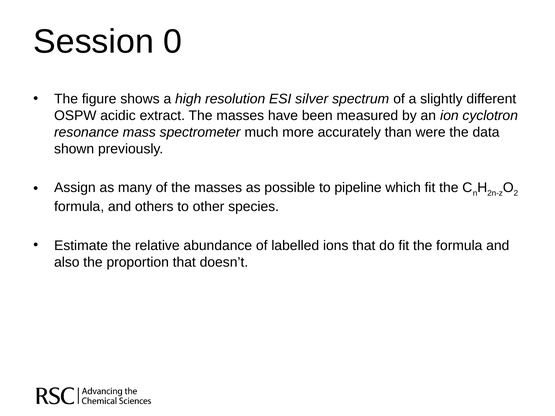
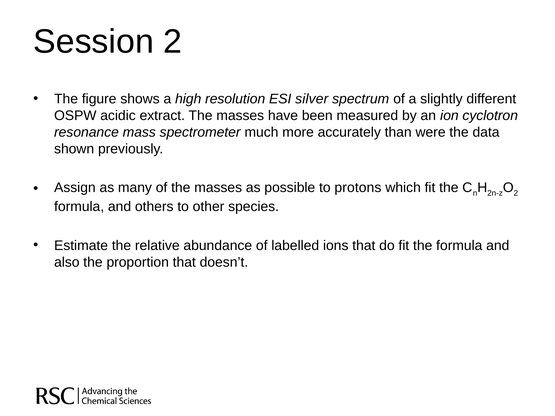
Session 0: 0 -> 2
pipeline: pipeline -> protons
